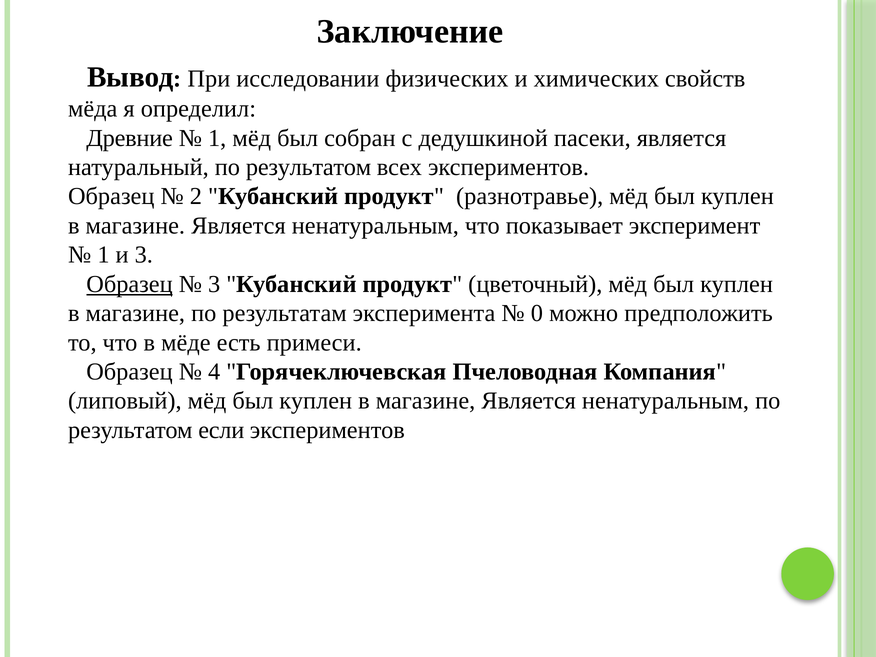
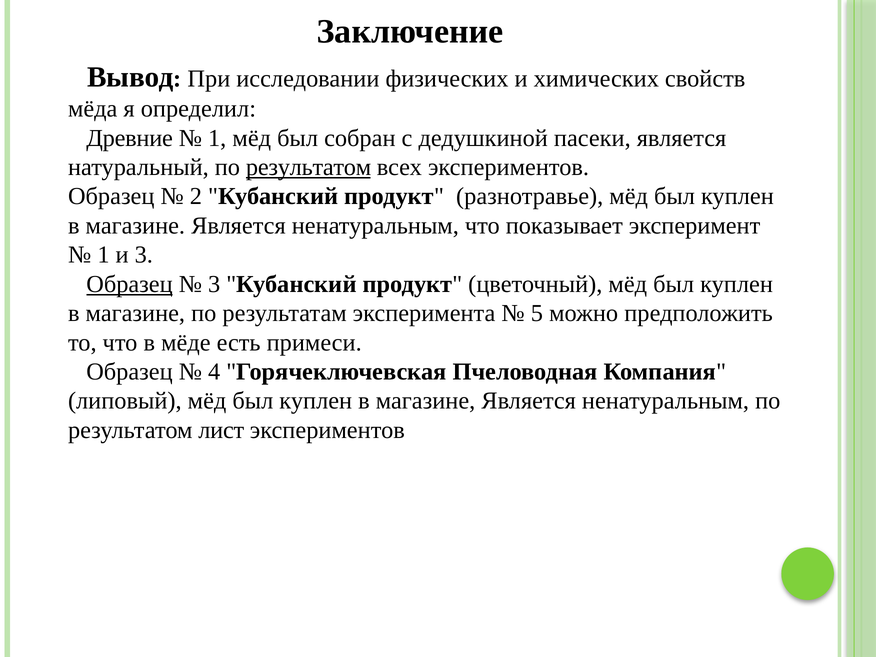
результатом at (309, 167) underline: none -> present
0: 0 -> 5
если: если -> лист
